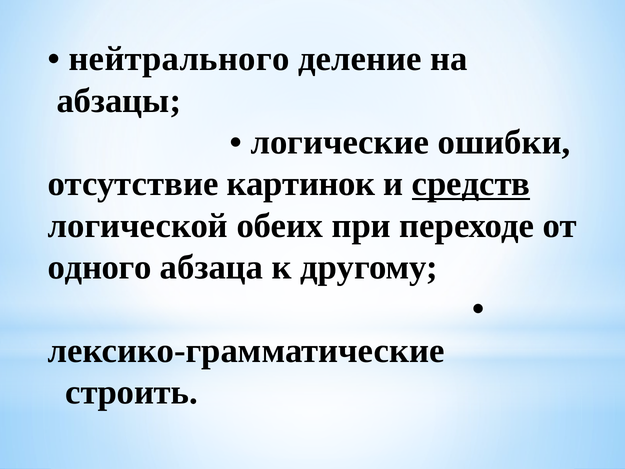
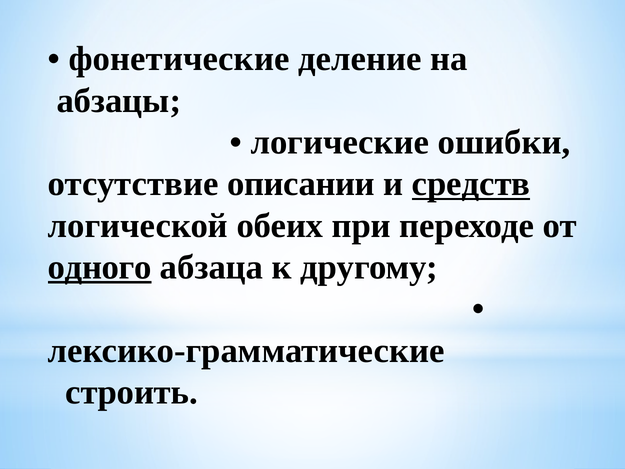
нейтрального: нейтрального -> фонетические
картинок: картинок -> описании
одного underline: none -> present
